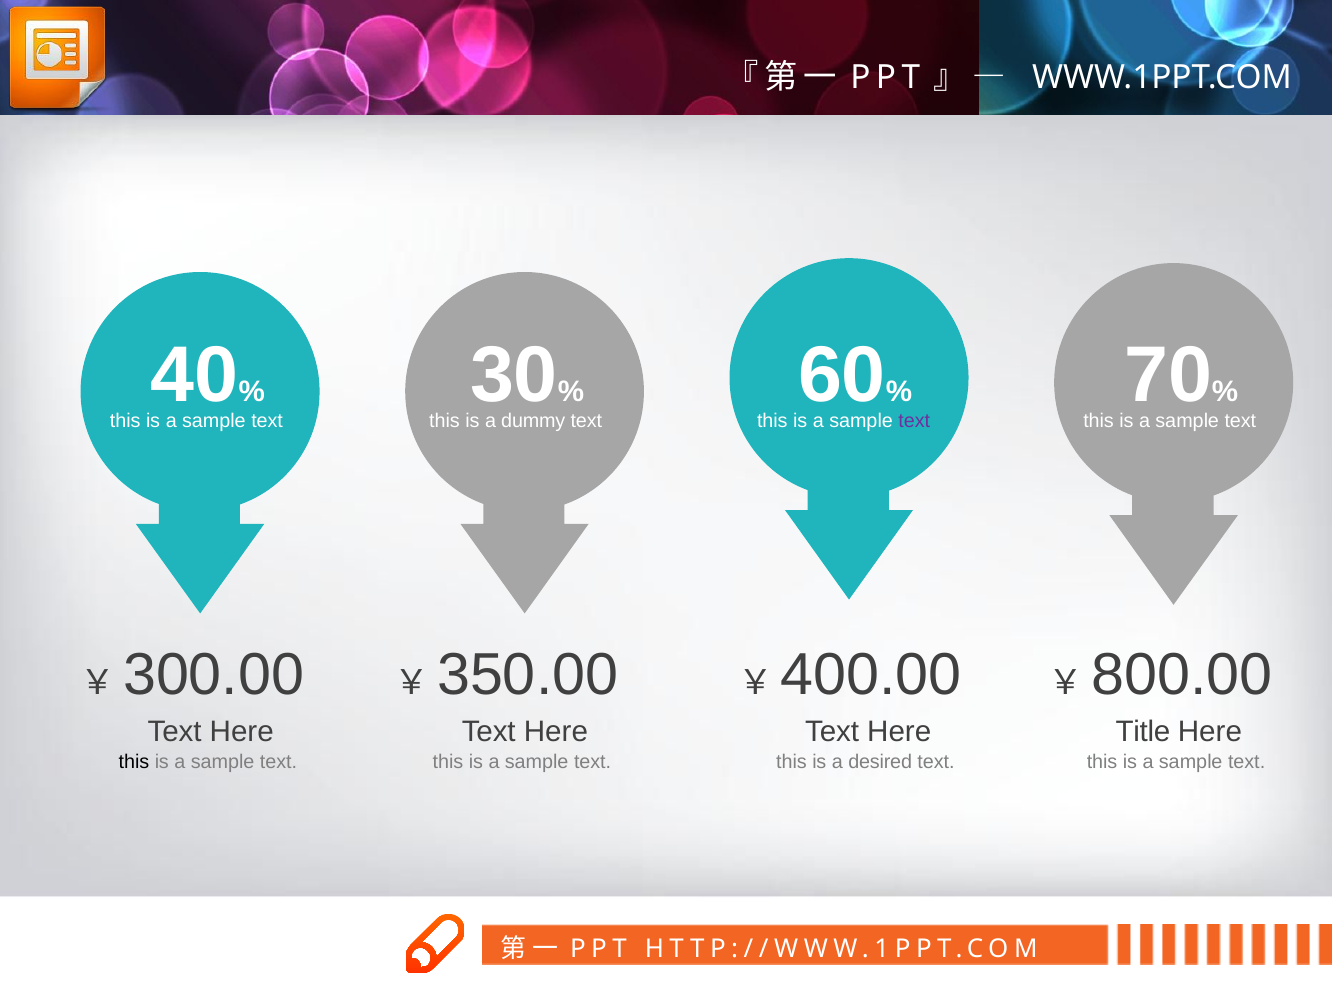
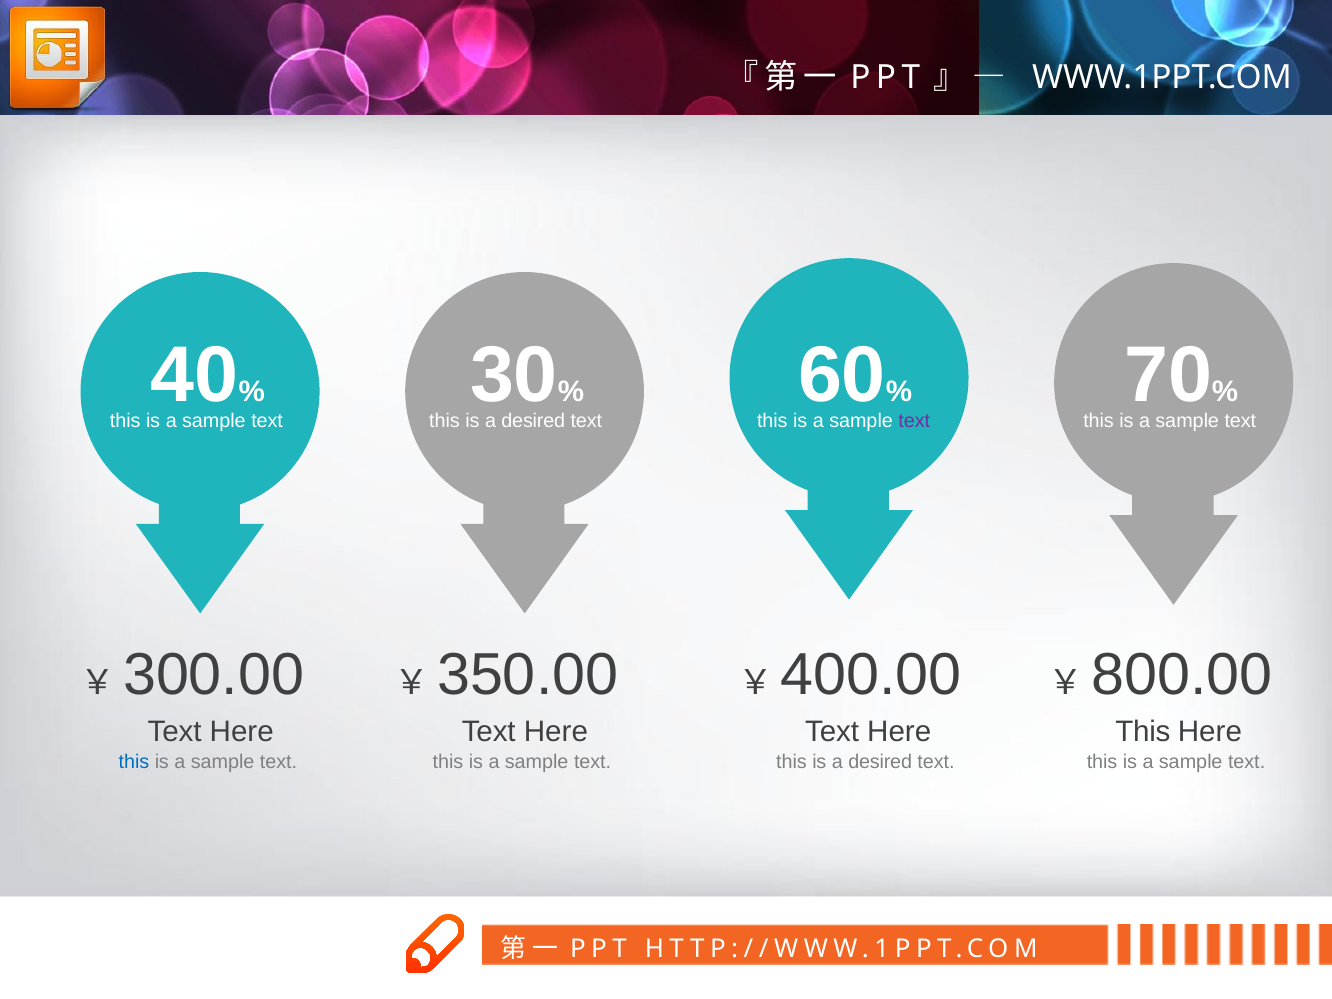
dummy at (533, 421): dummy -> desired
Title at (1143, 732): Title -> This
this at (134, 762) colour: black -> blue
